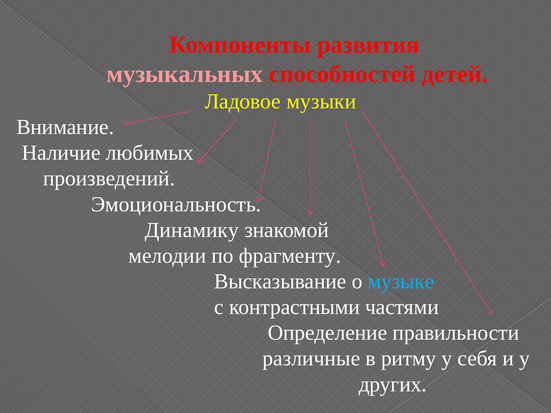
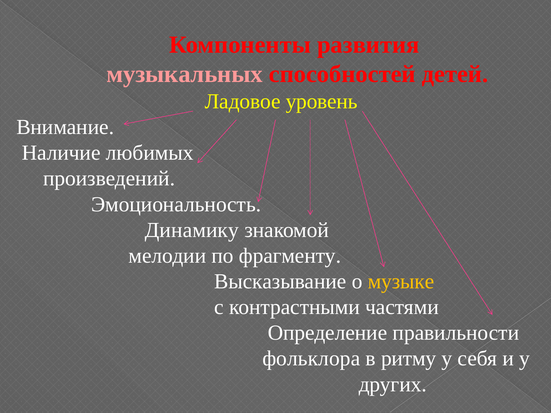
музыки: музыки -> уровень
музыке colour: light blue -> yellow
различные: различные -> фольклора
